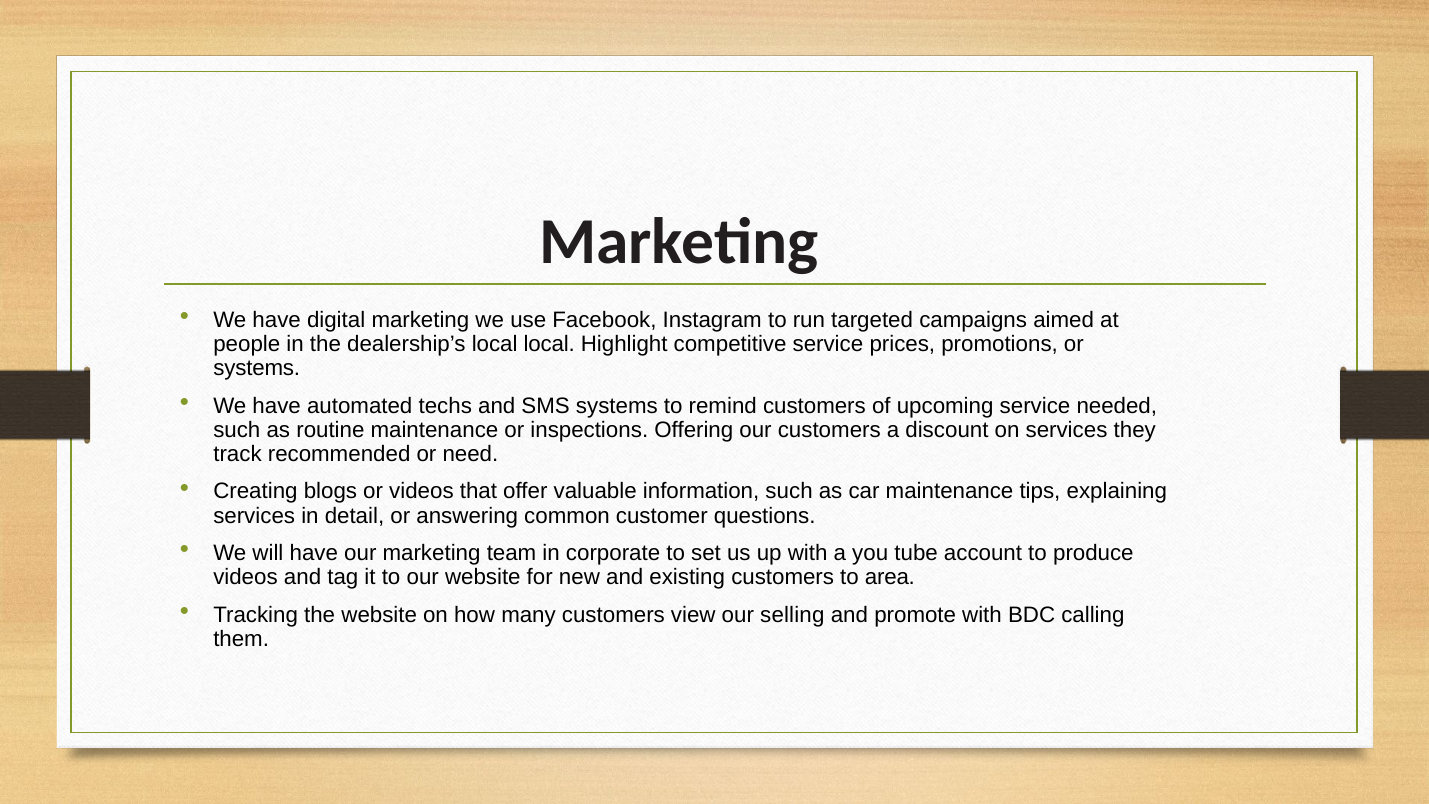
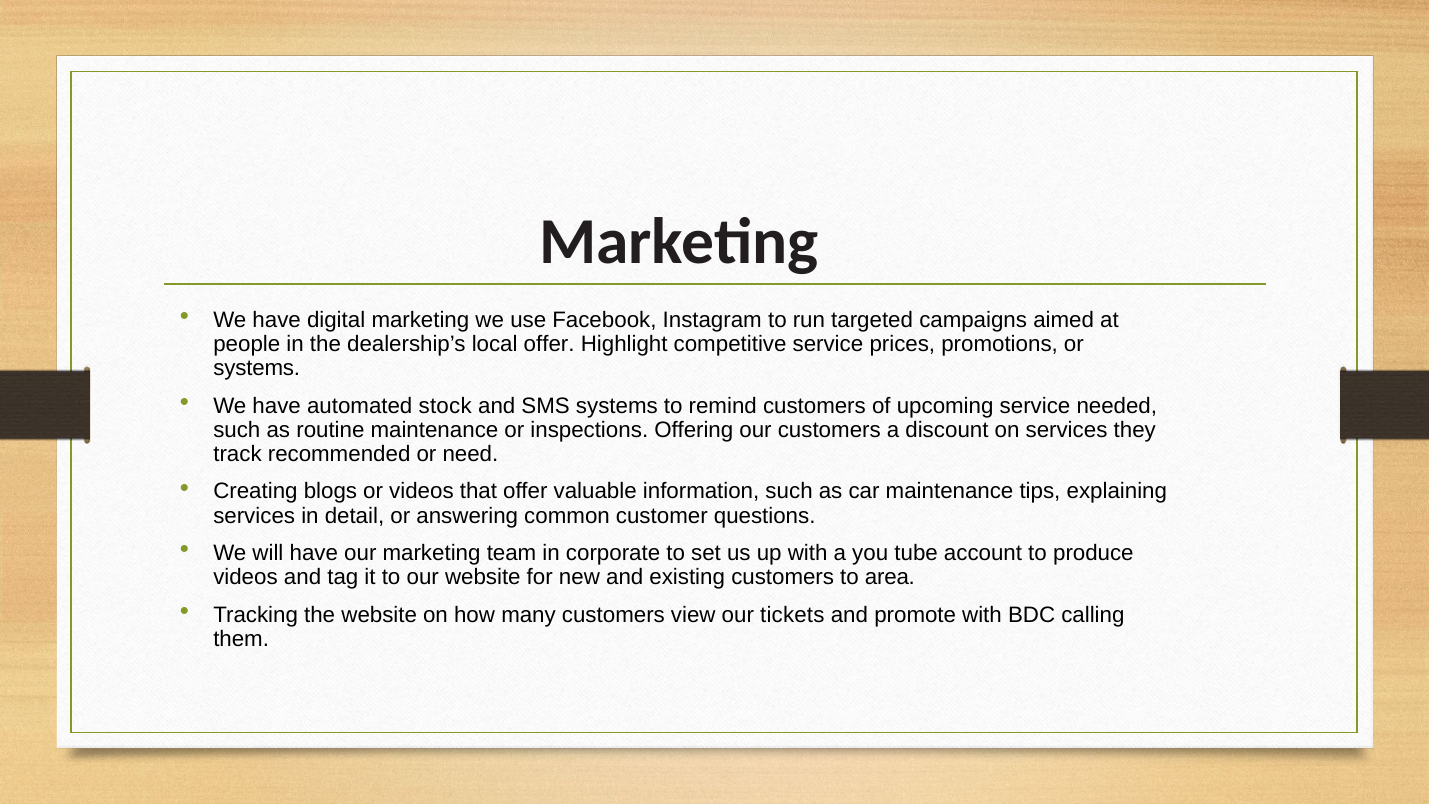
local local: local -> offer
techs: techs -> stock
selling: selling -> tickets
